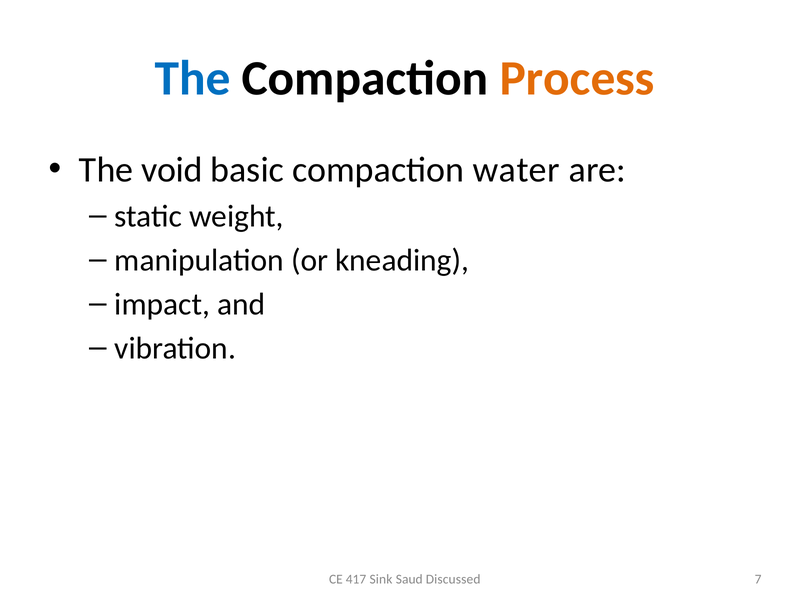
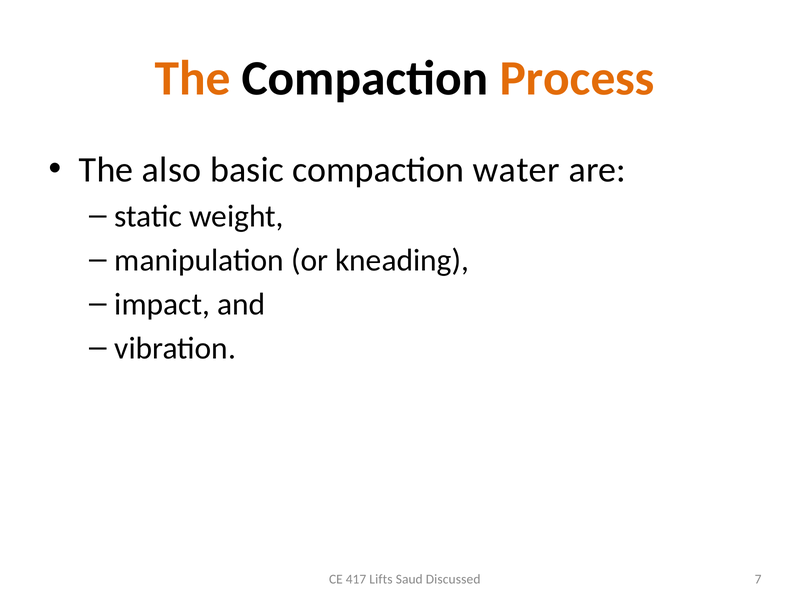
The at (193, 78) colour: blue -> orange
void: void -> also
Sink: Sink -> Lifts
